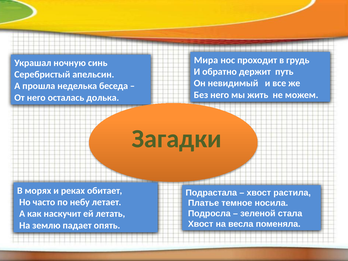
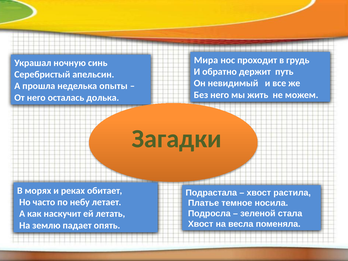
беседа: беседа -> опыты
